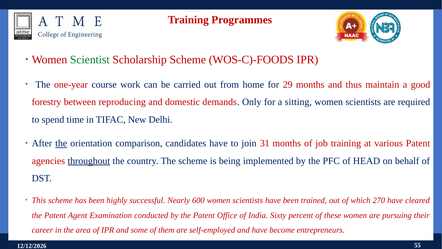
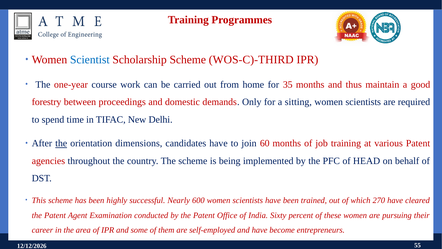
Scientist colour: green -> blue
WOS-C)-FOODS: WOS-C)-FOODS -> WOS-C)-THIRD
29: 29 -> 35
reproducing: reproducing -> proceedings
comparison: comparison -> dimensions
31: 31 -> 60
throughout underline: present -> none
